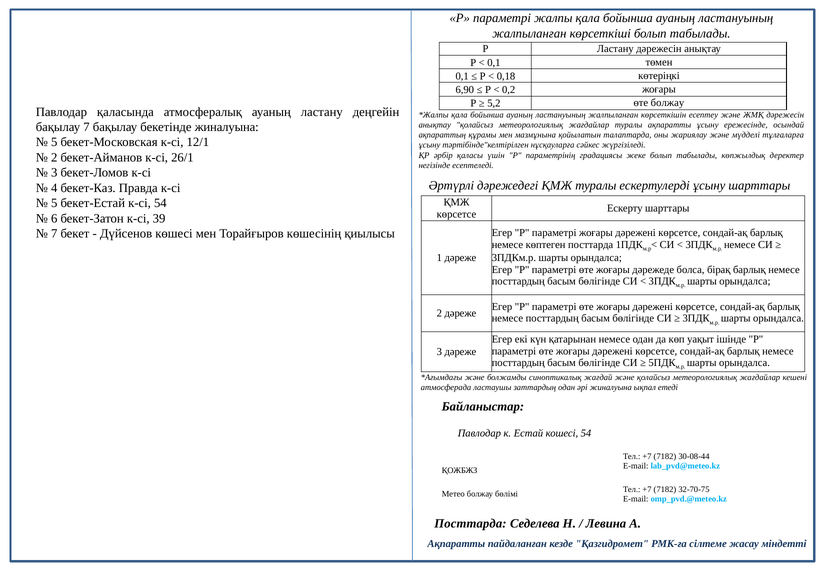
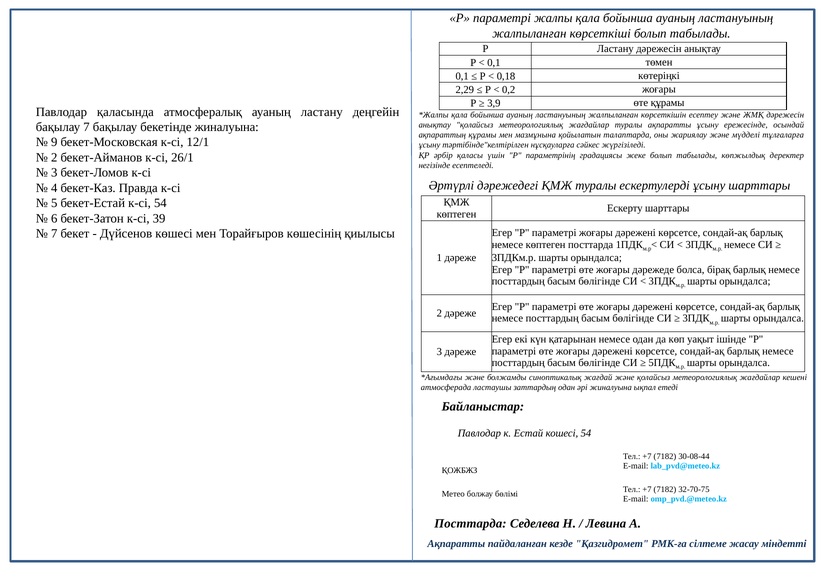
6,90: 6,90 -> 2,29
5,2: 5,2 -> 3,9
өте болжау: болжау -> құрамы
5 at (54, 142): 5 -> 9
көрсетсе at (456, 214): көрсетсе -> көптеген
